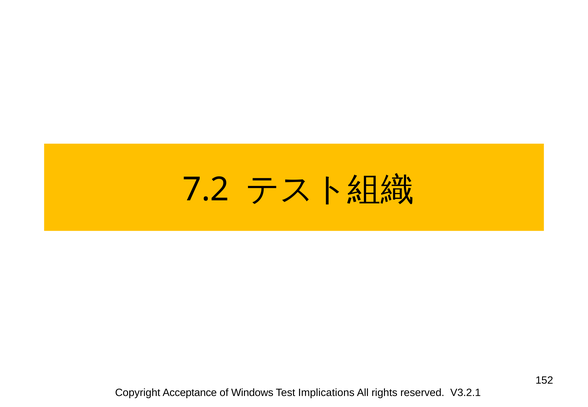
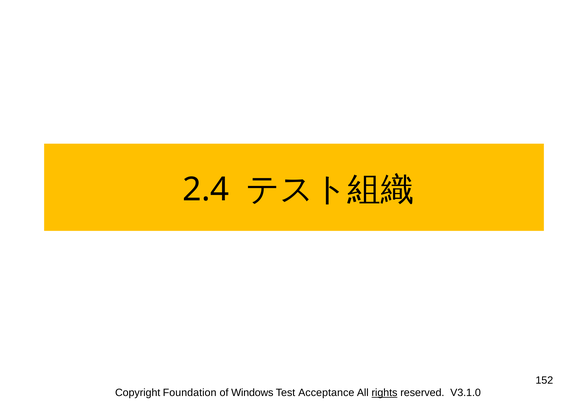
7.2: 7.2 -> 2.4
Acceptance: Acceptance -> Foundation
Implications: Implications -> Acceptance
rights underline: none -> present
V3.2.1: V3.2.1 -> V3.1.0
